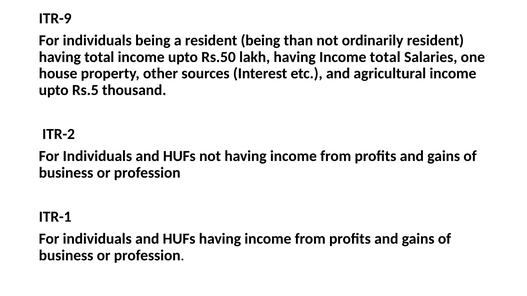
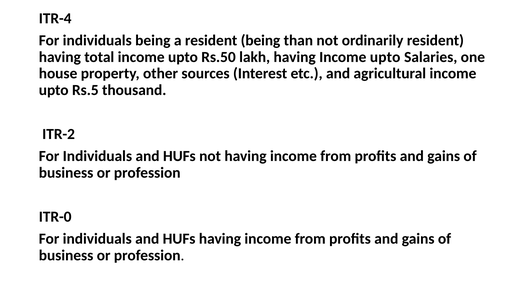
ITR-9: ITR-9 -> ITR-4
having Income total: total -> upto
ITR-1: ITR-1 -> ITR-0
